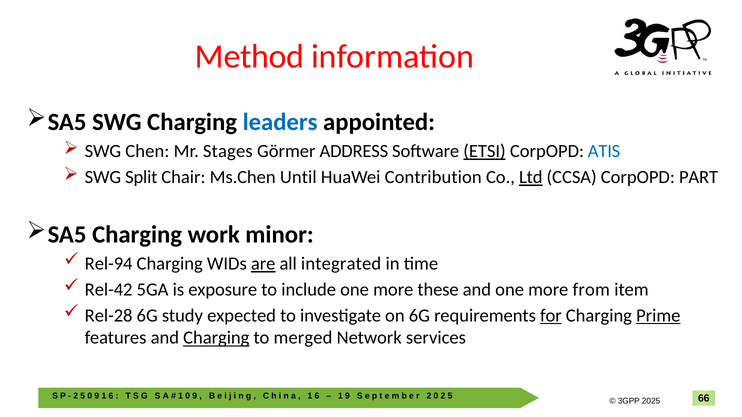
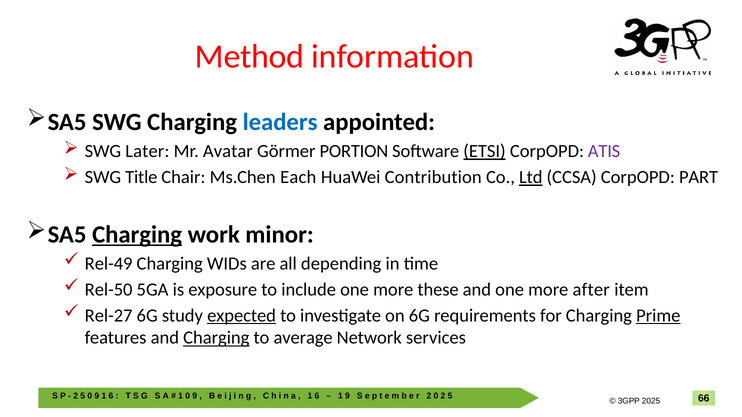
Chen: Chen -> Later
Stages: Stages -> Avatar
ADDRESS: ADDRESS -> PORTION
ATIS colour: blue -> purple
Split: Split -> Title
Until: Until -> Each
Charging at (137, 235) underline: none -> present
Rel-94: Rel-94 -> Rel-49
are underline: present -> none
integrated: integrated -> depending
Rel-42: Rel-42 -> Rel-50
from: from -> after
Rel-28: Rel-28 -> Rel-27
expected underline: none -> present
for underline: present -> none
merged: merged -> average
